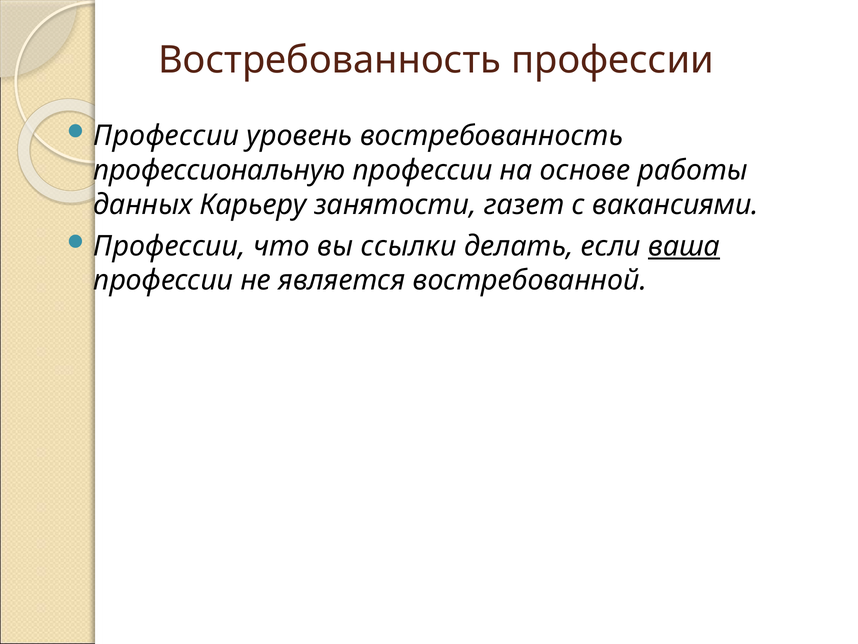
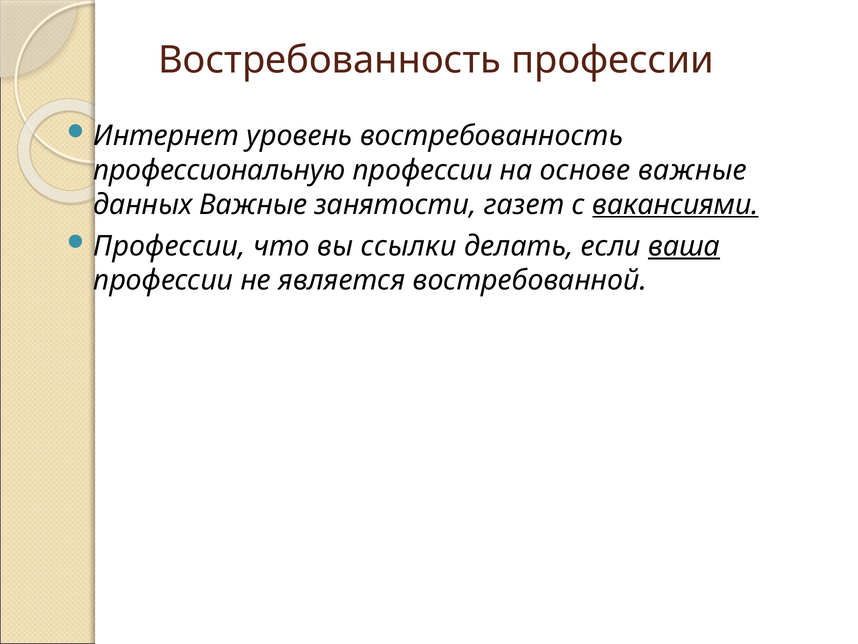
Профессии at (166, 136): Профессии -> Интернет
основе работы: работы -> важные
данных Карьеру: Карьеру -> Важные
вакансиями underline: none -> present
